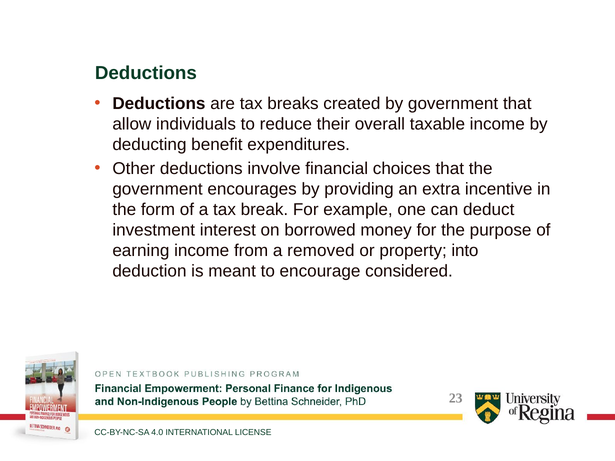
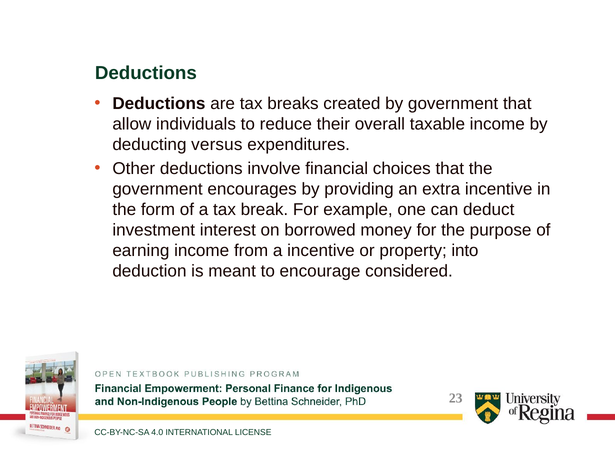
benefit: benefit -> versus
a removed: removed -> incentive
